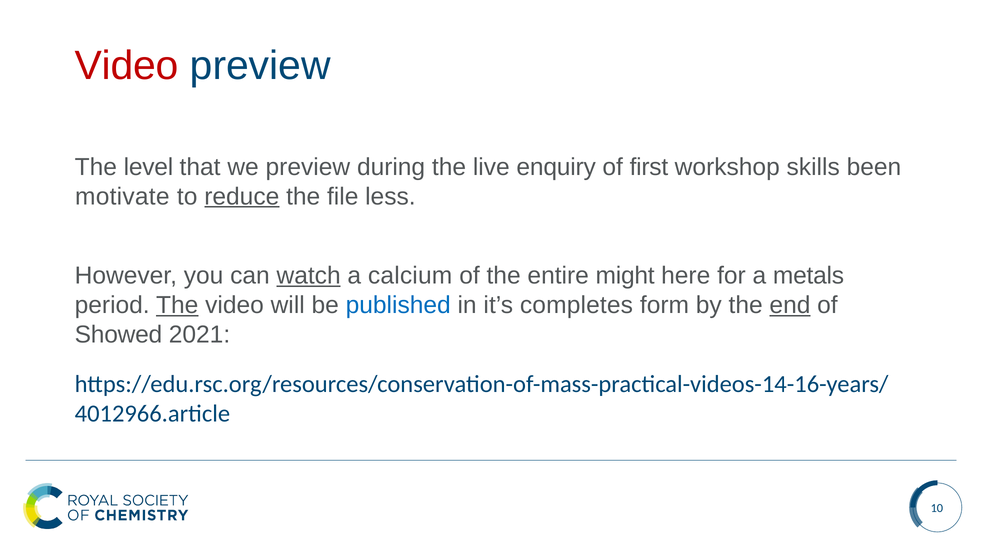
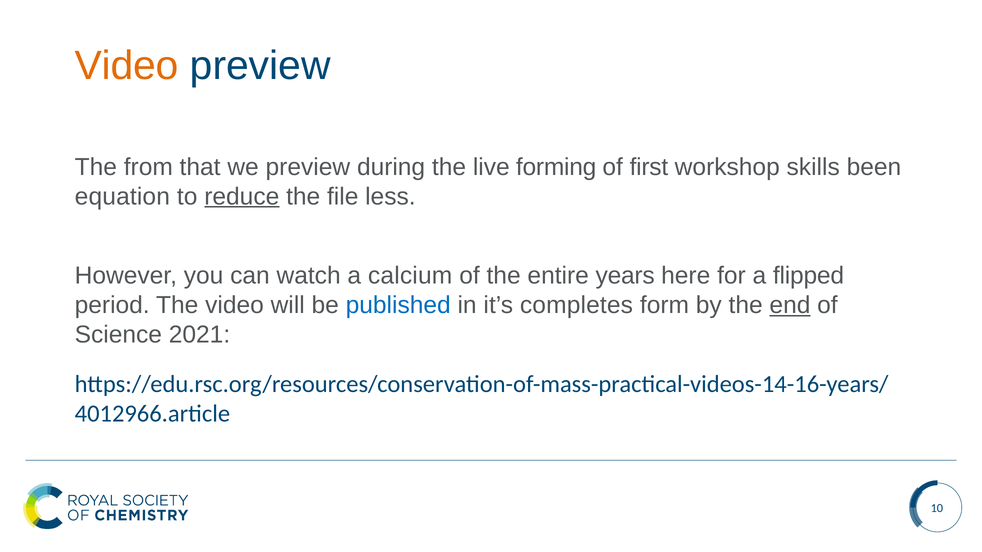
Video at (127, 66) colour: red -> orange
level: level -> from
enquiry: enquiry -> forming
motivate: motivate -> equation
watch underline: present -> none
might: might -> years
metals: metals -> flipped
The at (177, 305) underline: present -> none
Showed: Showed -> Science
